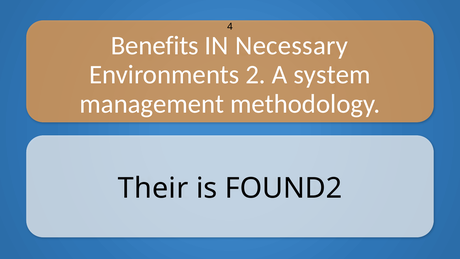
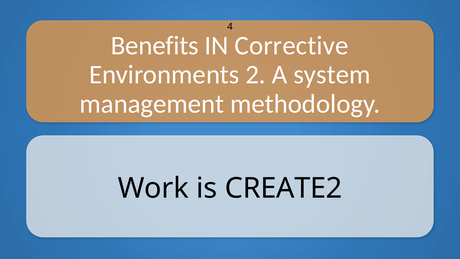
Necessary: Necessary -> Corrective
Their: Their -> Work
FOUND2: FOUND2 -> CREATE2
